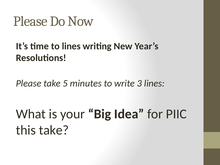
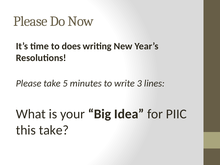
to lines: lines -> does
